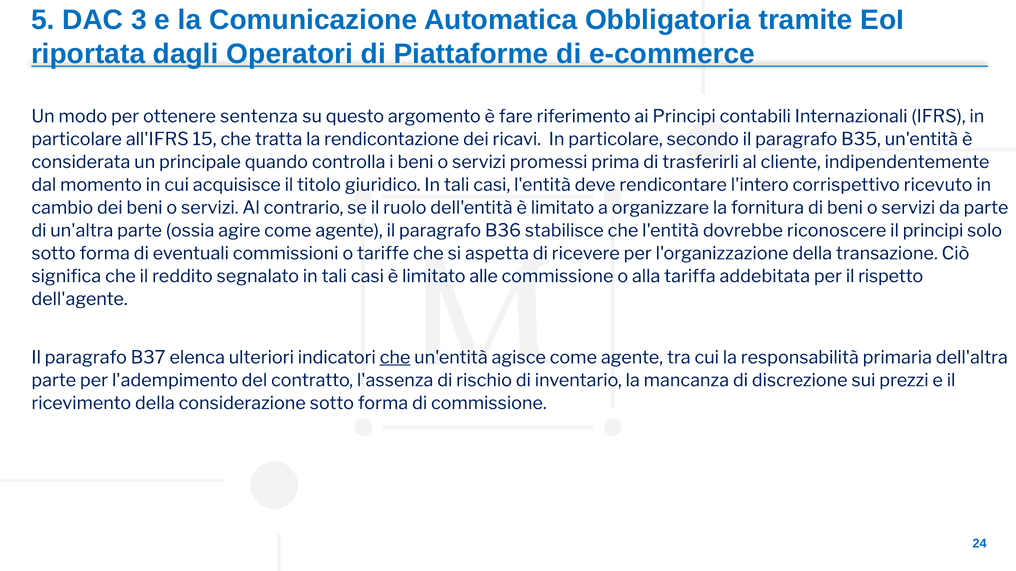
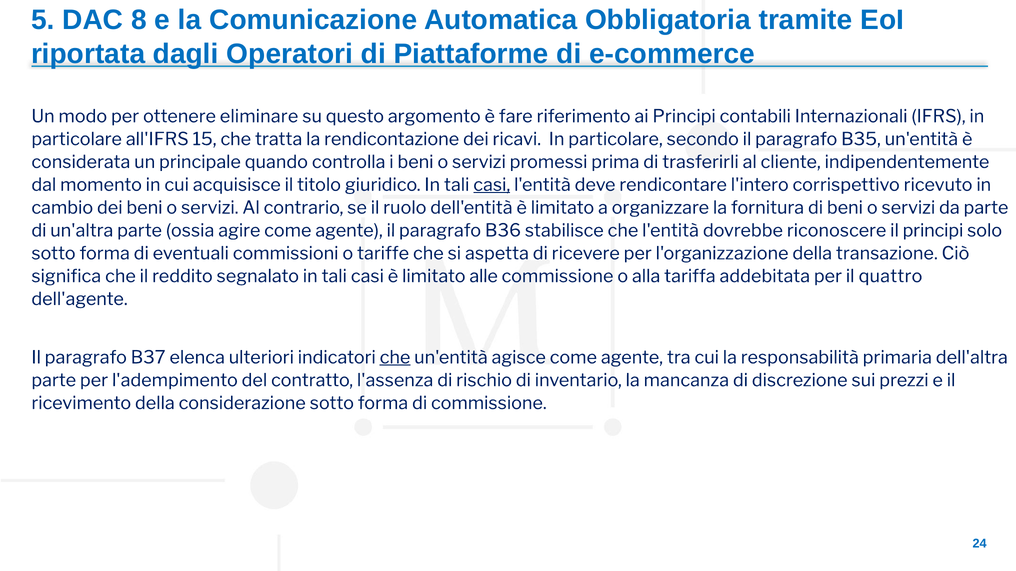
3: 3 -> 8
sentenza: sentenza -> eliminare
casi at (492, 185) underline: none -> present
rispetto: rispetto -> quattro
